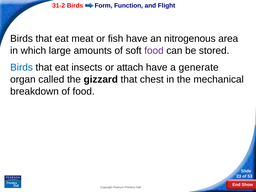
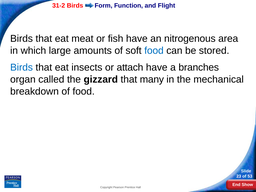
food at (154, 51) colour: purple -> blue
generate: generate -> branches
chest: chest -> many
